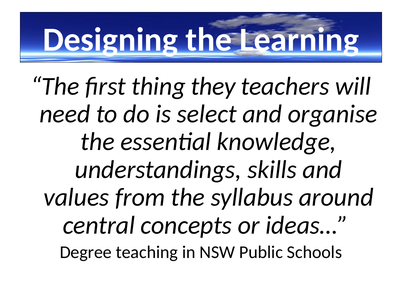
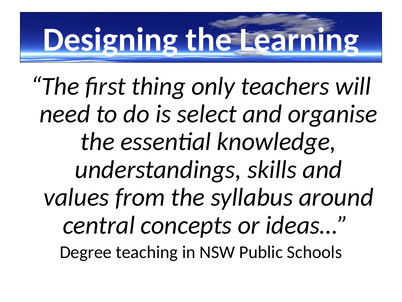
they: they -> only
